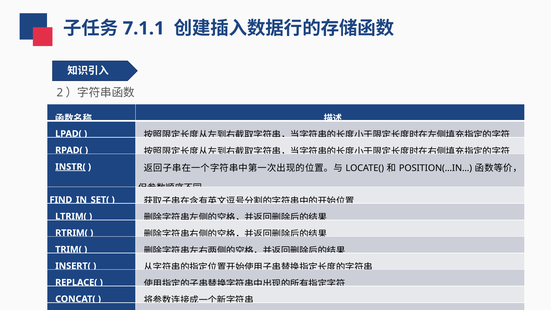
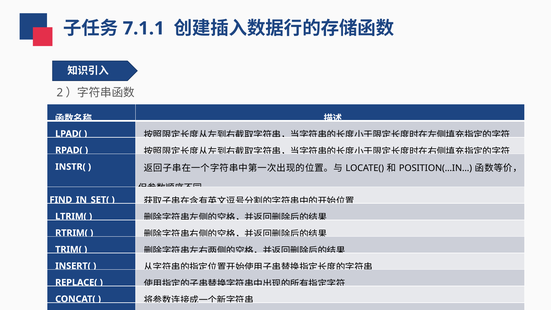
INSTR( underline: present -> none
